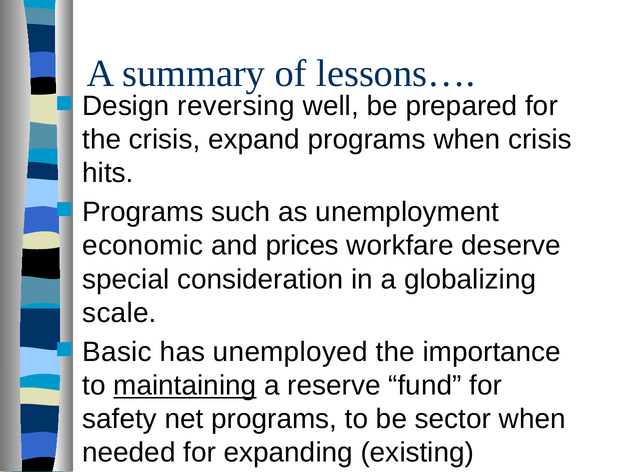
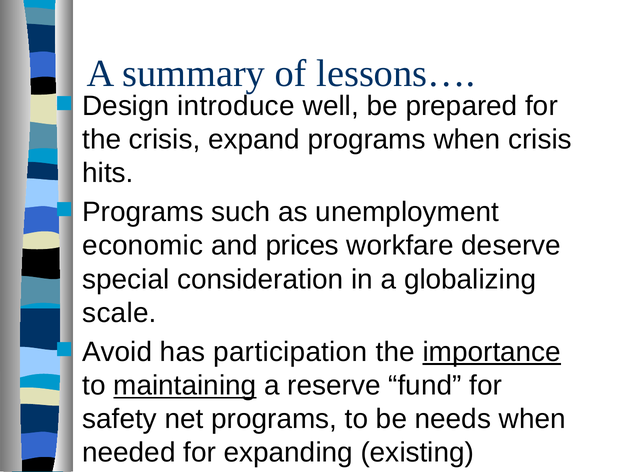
reversing: reversing -> introduce
Basic: Basic -> Avoid
unemployed: unemployed -> participation
importance underline: none -> present
sector: sector -> needs
